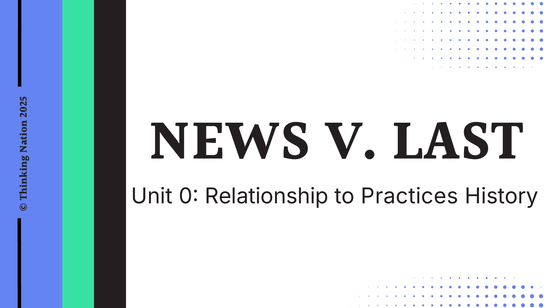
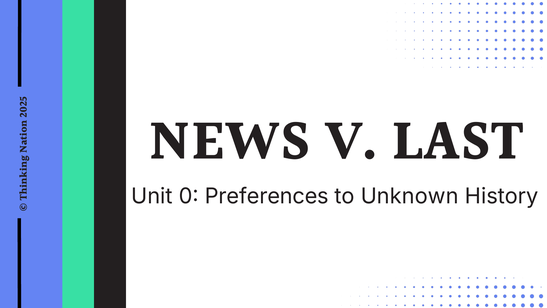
Relationship: Relationship -> Preferences
Practices: Practices -> Unknown
